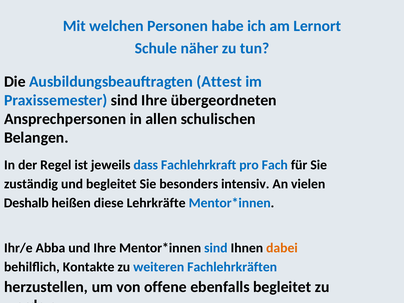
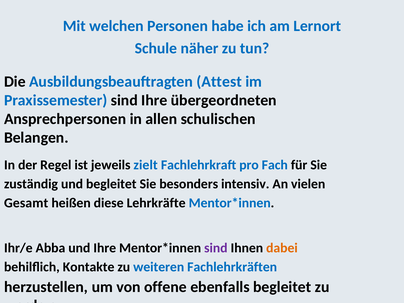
dass: dass -> zielt
Deshalb: Deshalb -> Gesamt
sind at (216, 248) colour: blue -> purple
